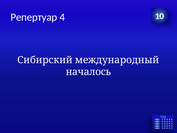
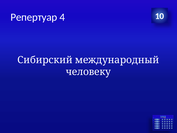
началось: началось -> человеку
